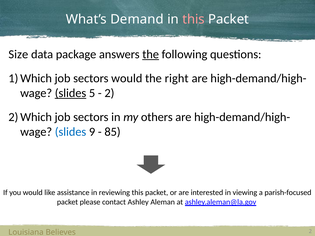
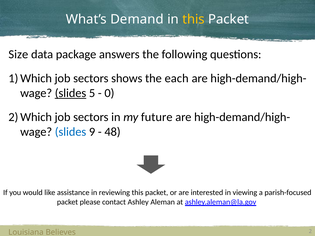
this at (194, 19) colour: pink -> yellow
the at (151, 54) underline: present -> none
sectors would: would -> shows
right: right -> each
2 at (109, 93): 2 -> 0
others: others -> future
85: 85 -> 48
